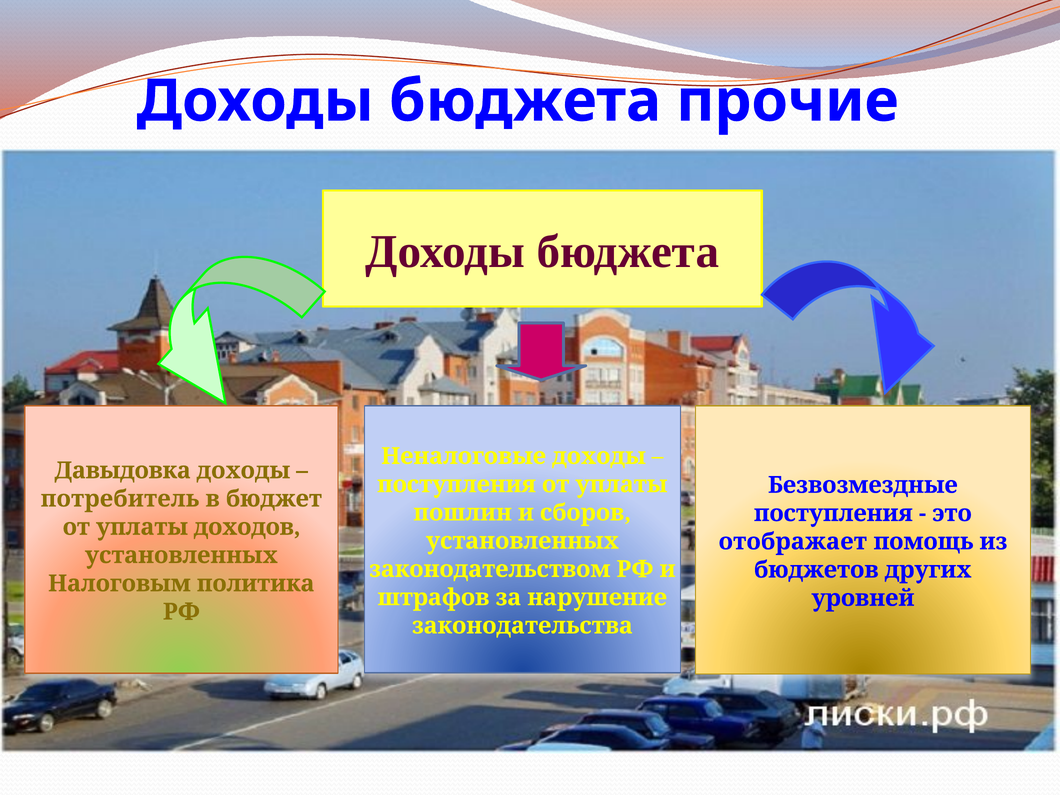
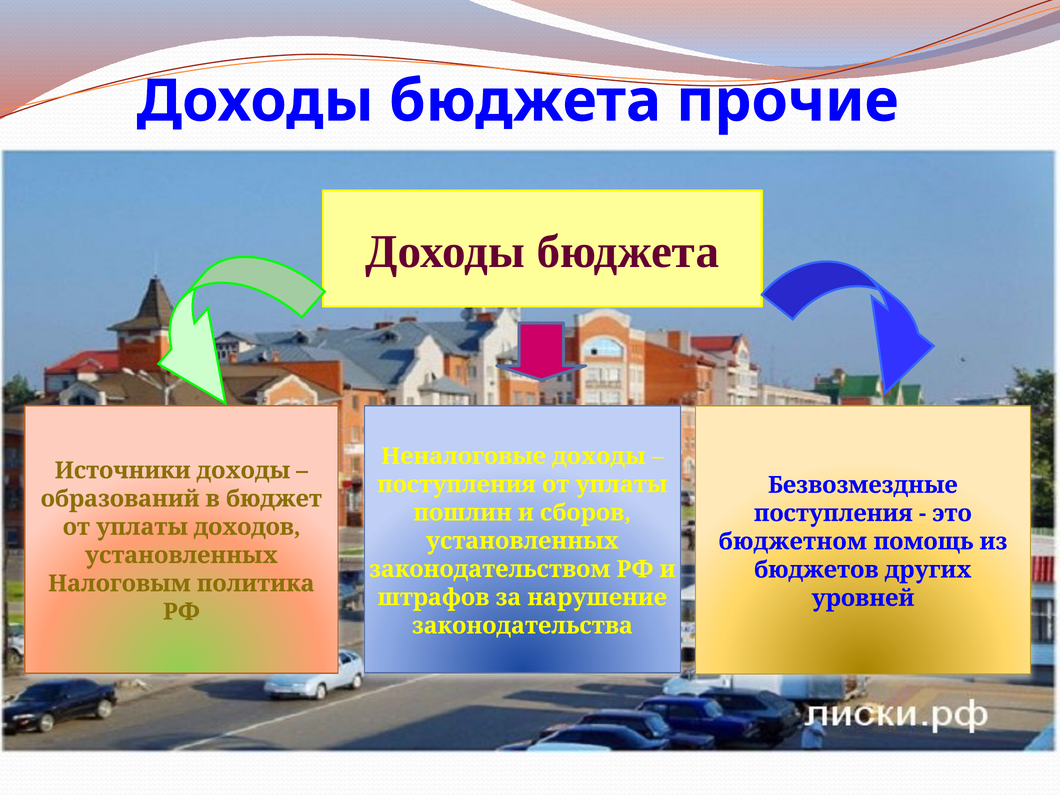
Давыдовка: Давыдовка -> Источники
потребитель: потребитель -> образований
отображает: отображает -> бюджетном
